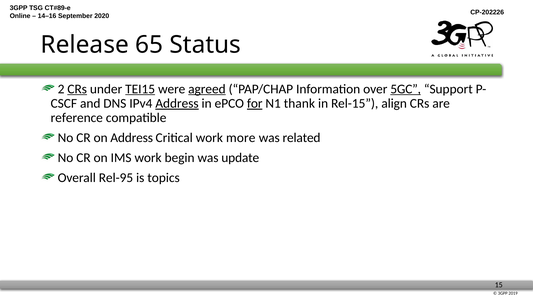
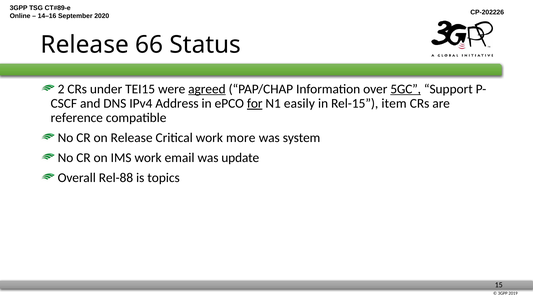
65: 65 -> 66
CRs at (77, 89) underline: present -> none
TEI15 underline: present -> none
Address at (177, 103) underline: present -> none
thank: thank -> easily
align: align -> item
on Address: Address -> Release
related: related -> system
begin: begin -> email
Rel-95: Rel-95 -> Rel-88
